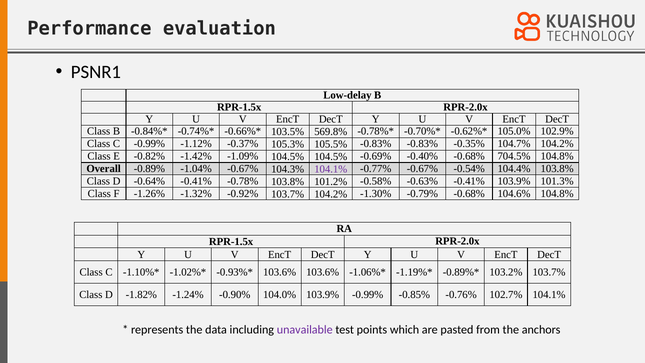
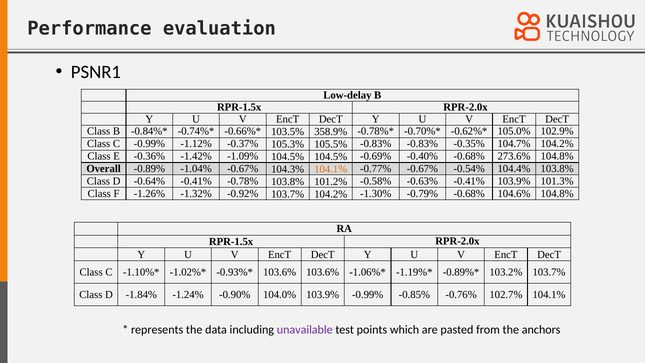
569.8%: 569.8% -> 358.9%
-0.82%: -0.82% -> -0.36%
704.5%: 704.5% -> 273.6%
104.1% at (331, 169) colour: purple -> orange
-1.82%: -1.82% -> -1.84%
